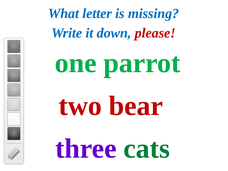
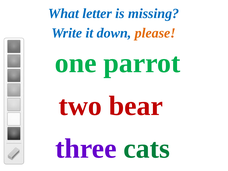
please colour: red -> orange
